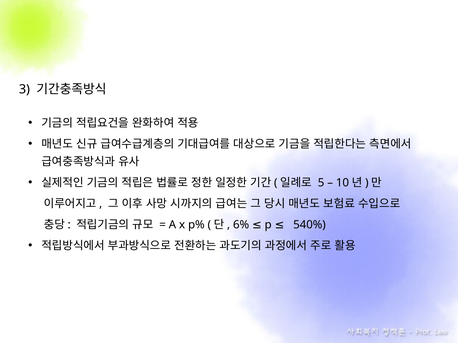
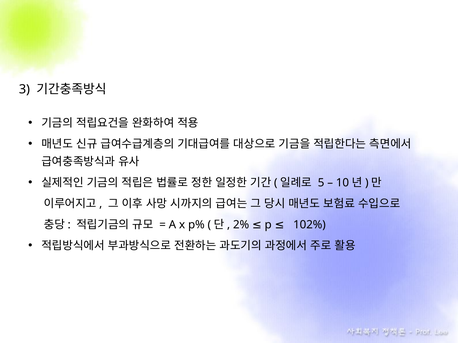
6%: 6% -> 2%
540%: 540% -> 102%
